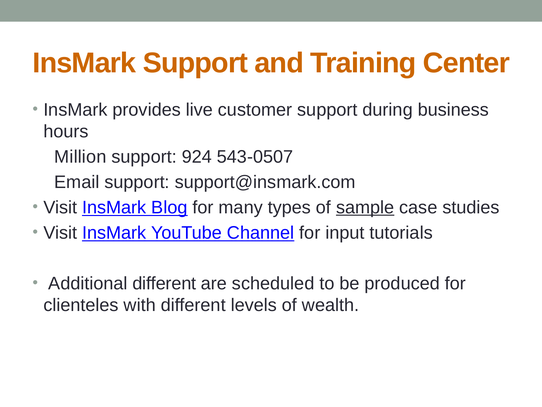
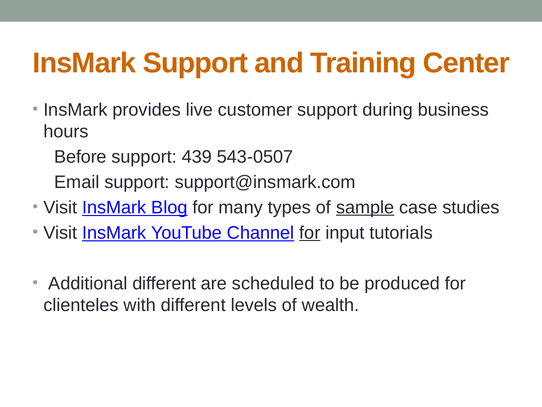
Million: Million -> Before
924: 924 -> 439
for at (310, 232) underline: none -> present
